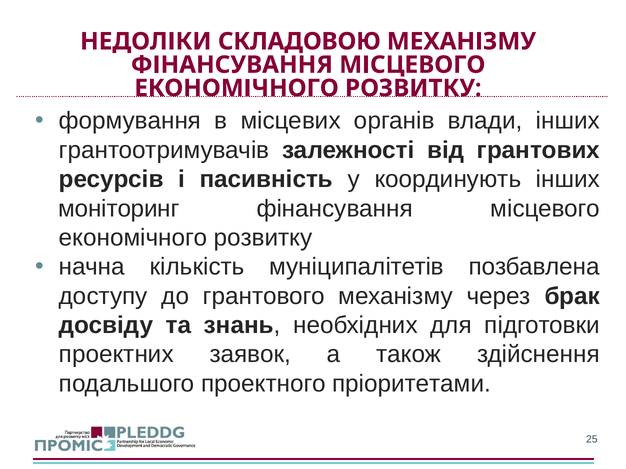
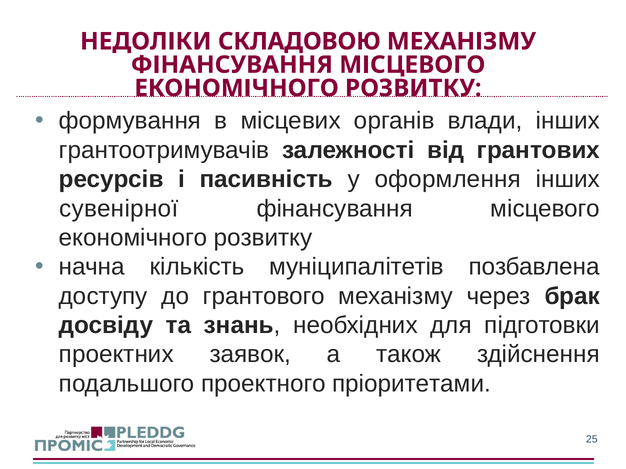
координують: координують -> оформлення
моніторинг: моніторинг -> сувенірної
